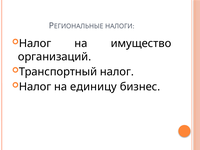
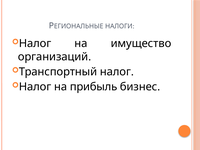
единицу: единицу -> прибыль
